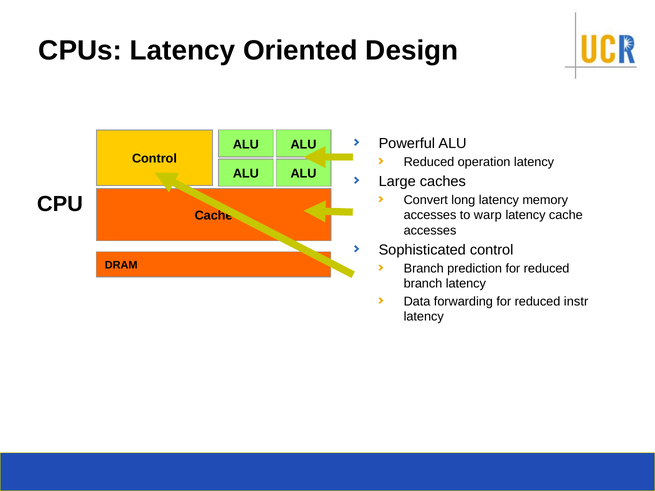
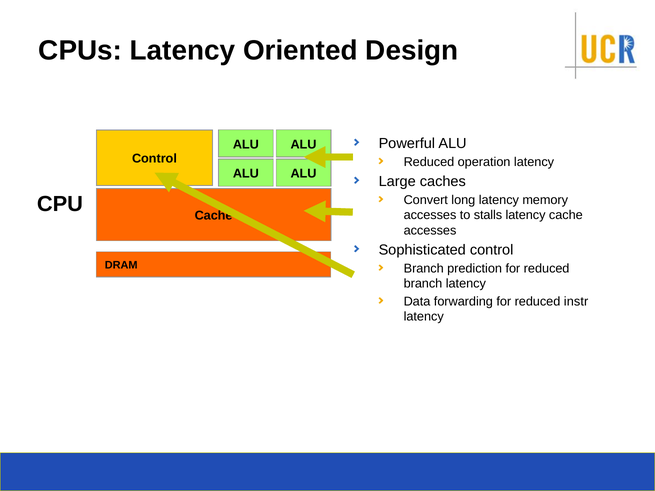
warp: warp -> stalls
